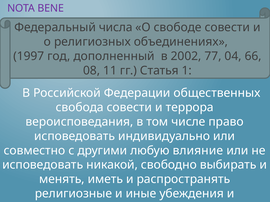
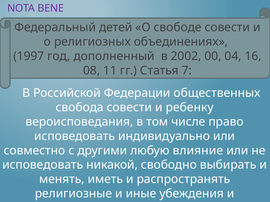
числа: числа -> детей
77: 77 -> 00
66: 66 -> 16
1: 1 -> 7
террора: террора -> ребенку
